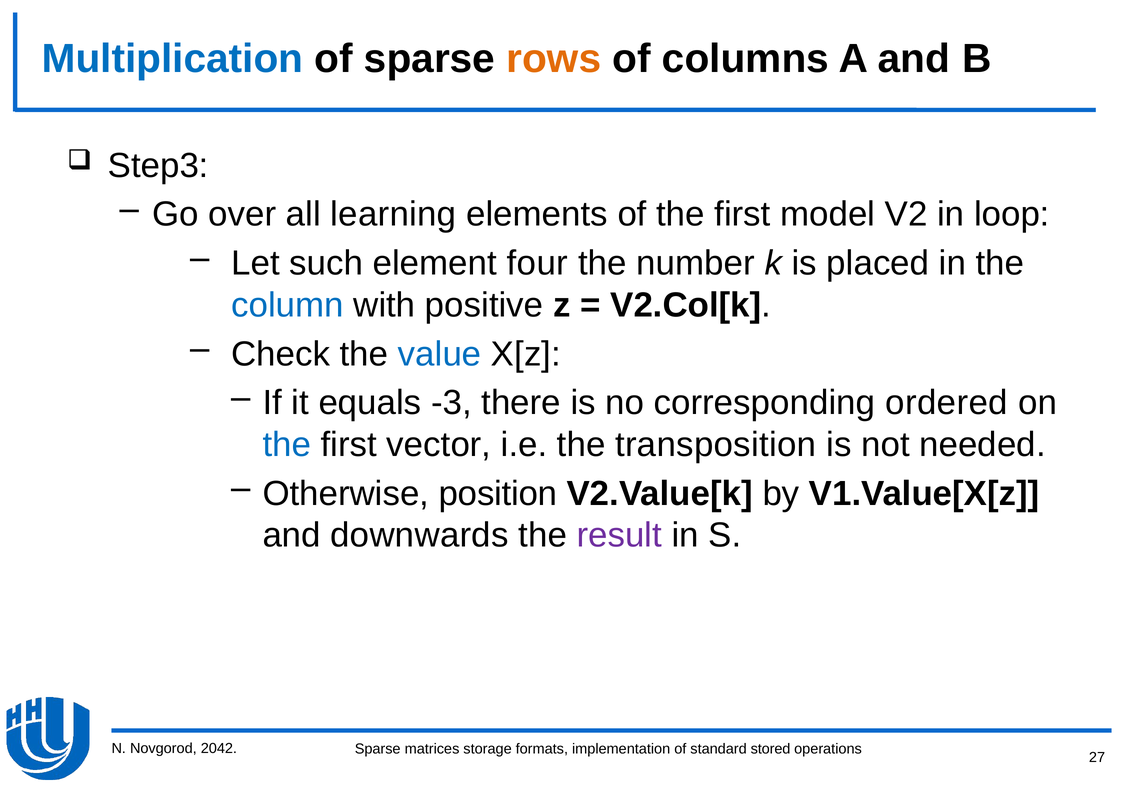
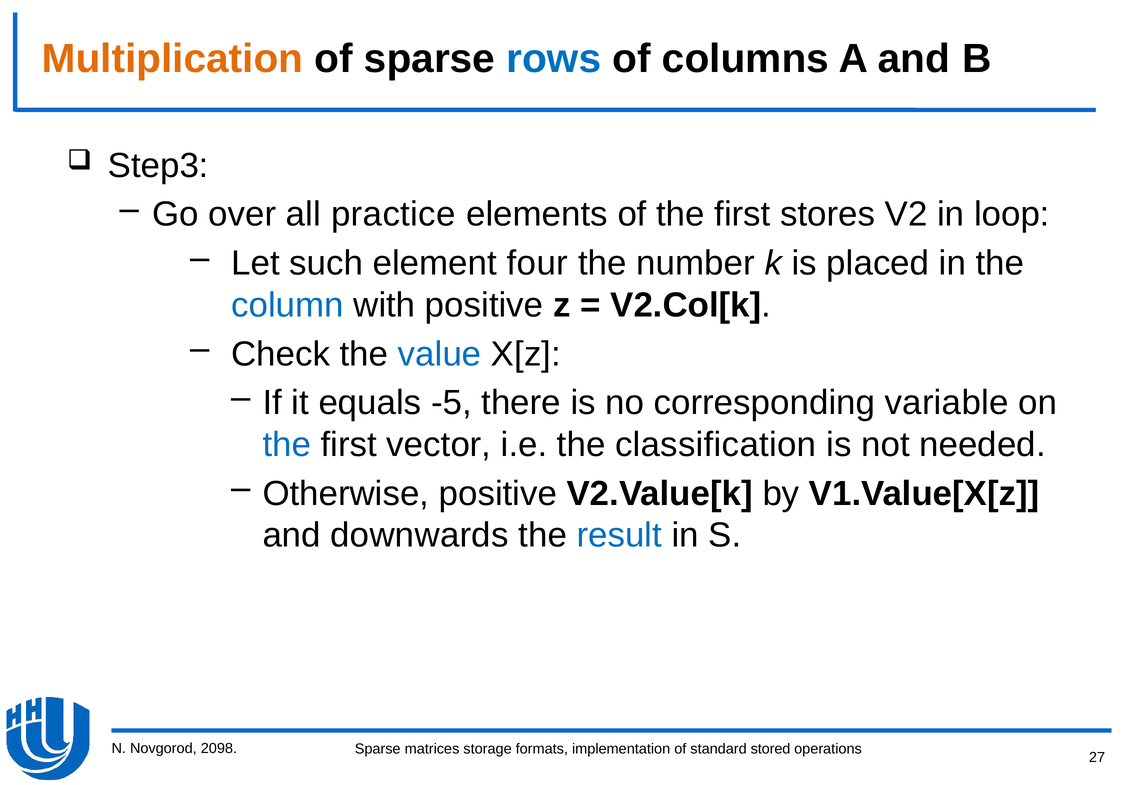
Multiplication colour: blue -> orange
rows colour: orange -> blue
learning: learning -> practice
model: model -> stores
-3: -3 -> -5
ordered: ordered -> variable
transposition: transposition -> classification
Otherwise position: position -> positive
result colour: purple -> blue
2042: 2042 -> 2098
